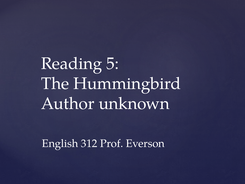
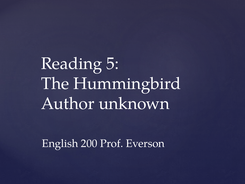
312: 312 -> 200
